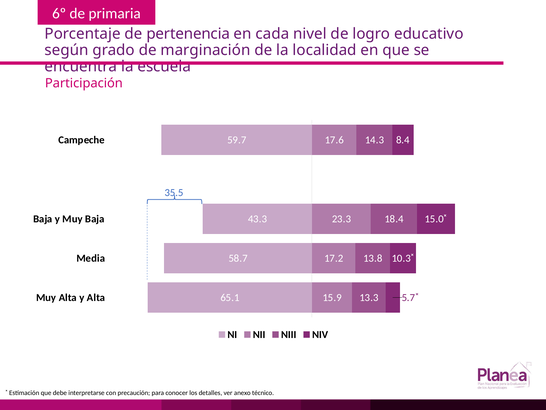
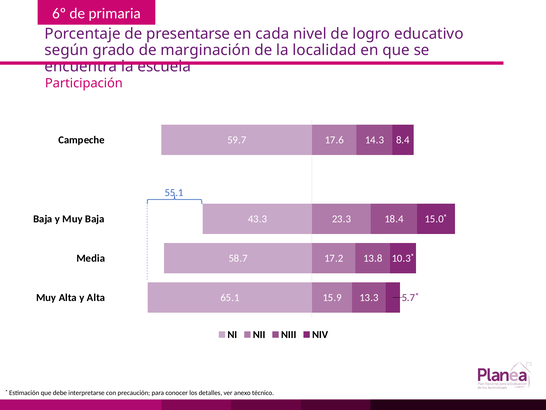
pertenencia: pertenencia -> presentarse
35.5: 35.5 -> 55.1
